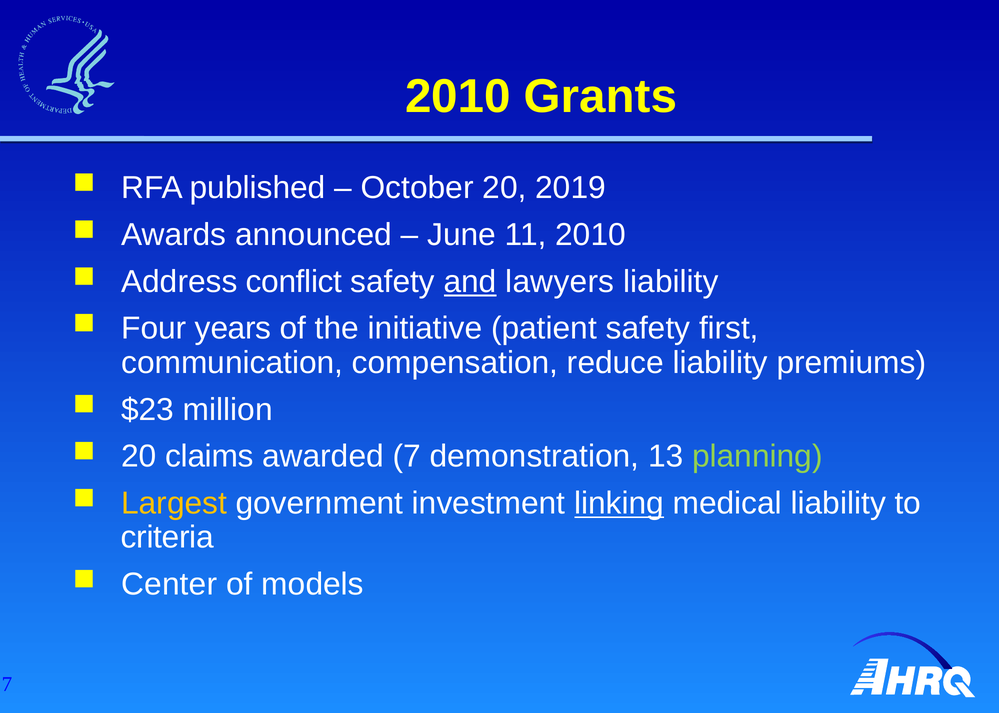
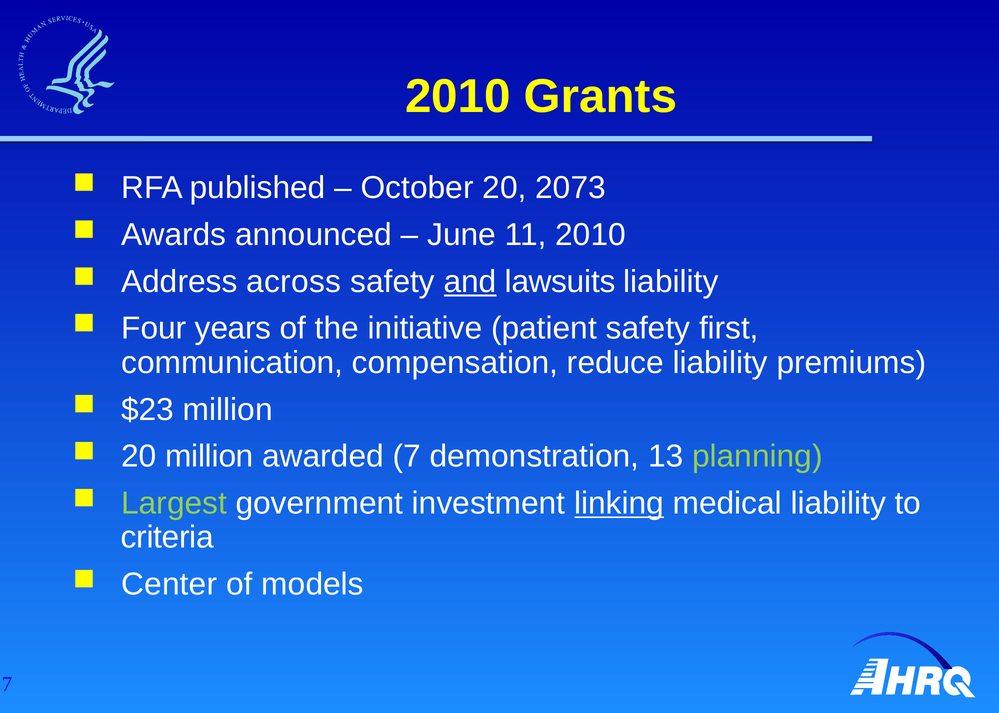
2019: 2019 -> 2073
conflict: conflict -> across
lawyers: lawyers -> lawsuits
20 claims: claims -> million
Largest colour: yellow -> light green
